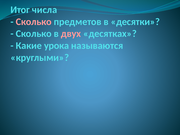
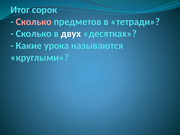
числа: числа -> сорок
десятки: десятки -> тетради
двух colour: pink -> white
